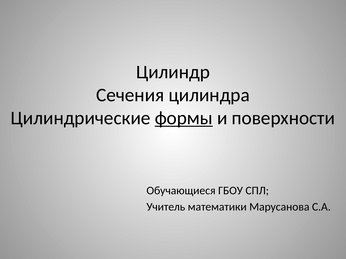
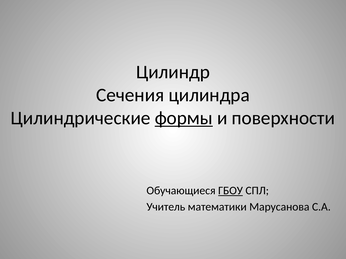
ГБОУ underline: none -> present
